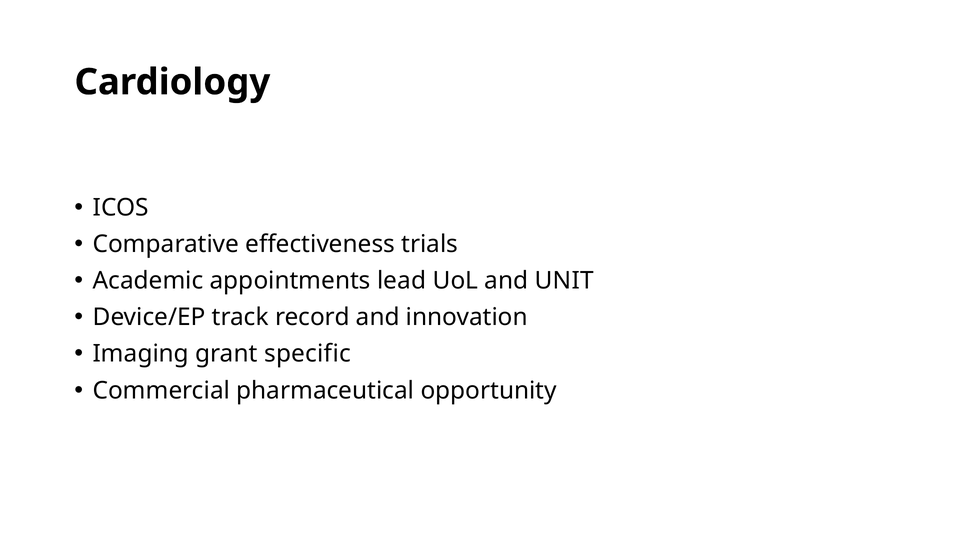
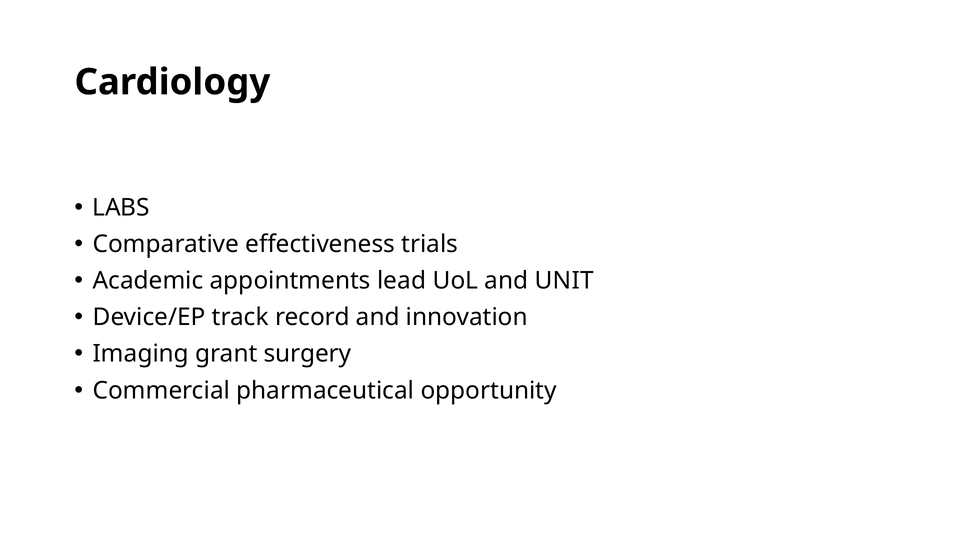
ICOS: ICOS -> LABS
specific: specific -> surgery
